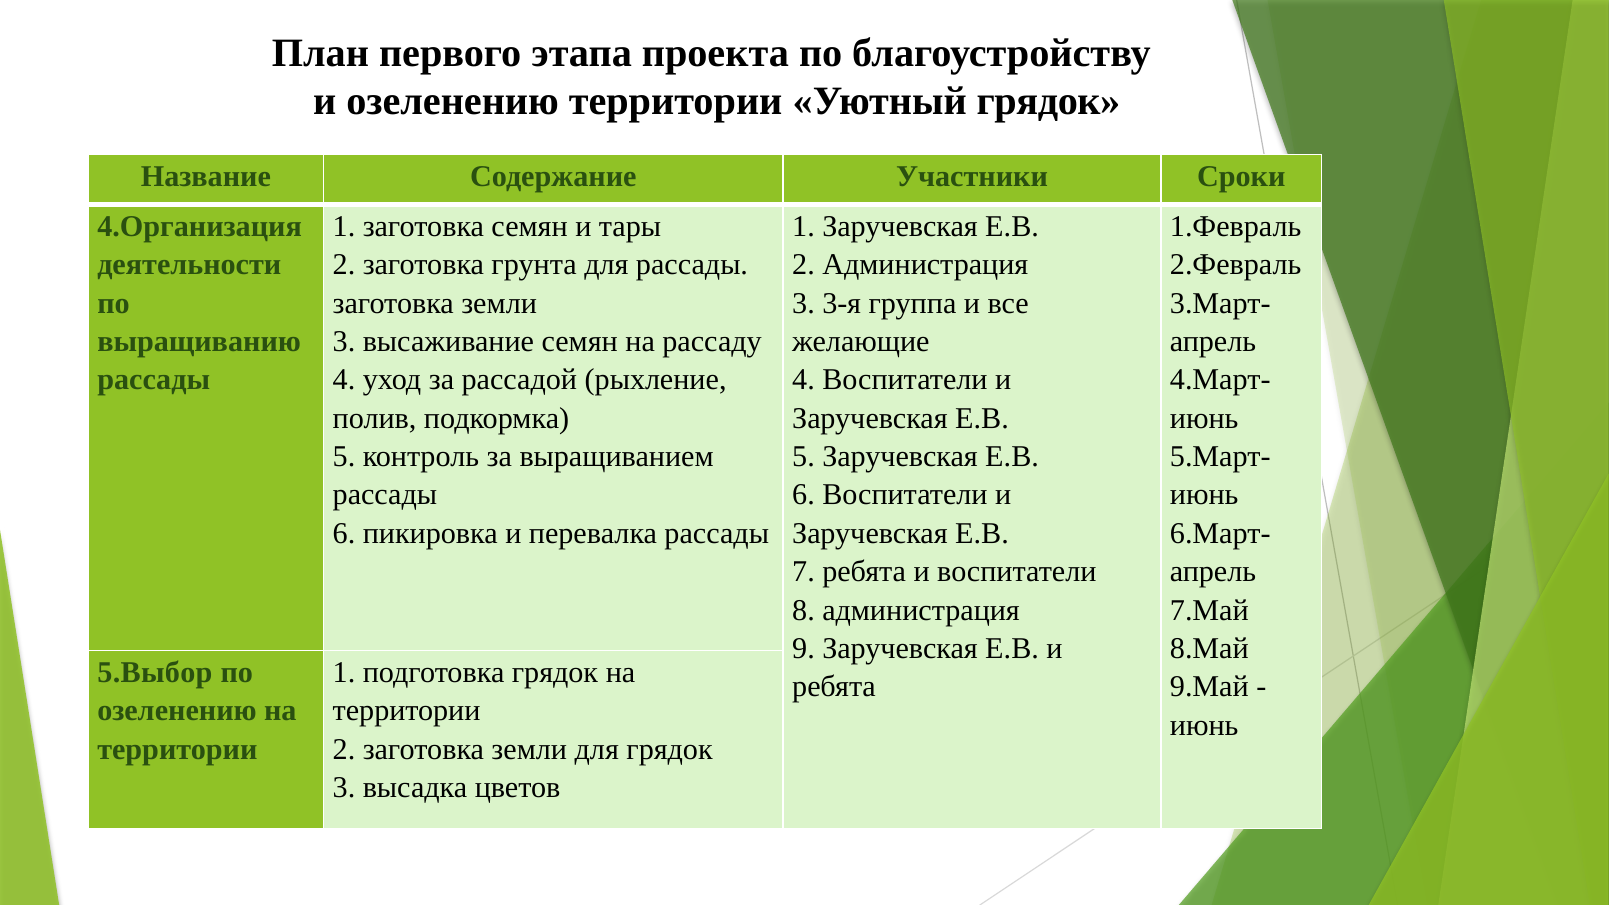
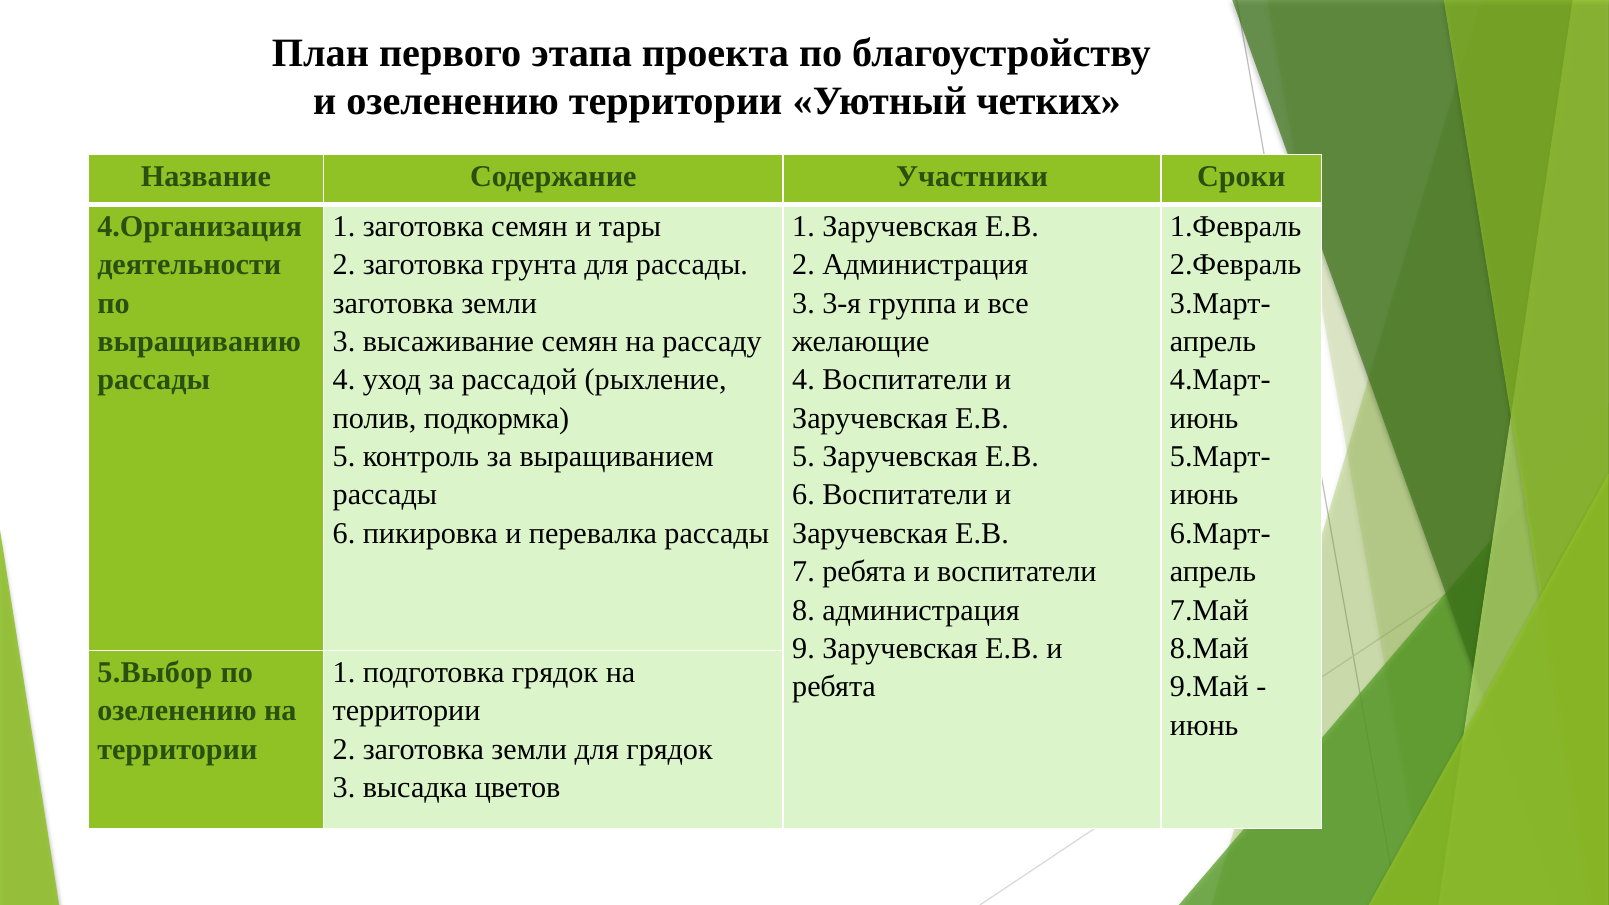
Уютный грядок: грядок -> четких
